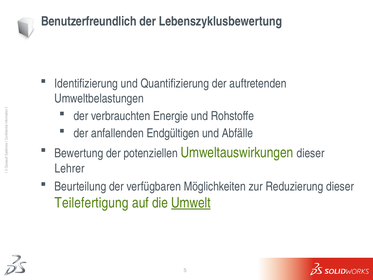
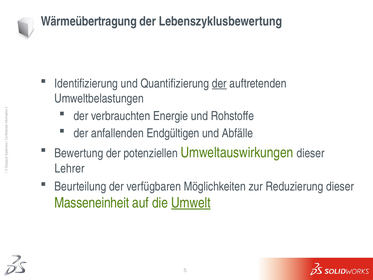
Benutzerfreundlich: Benutzerfreundlich -> Wärmeübertragung
der at (219, 84) underline: none -> present
Teilefertigung: Teilefertigung -> Masseneinheit
